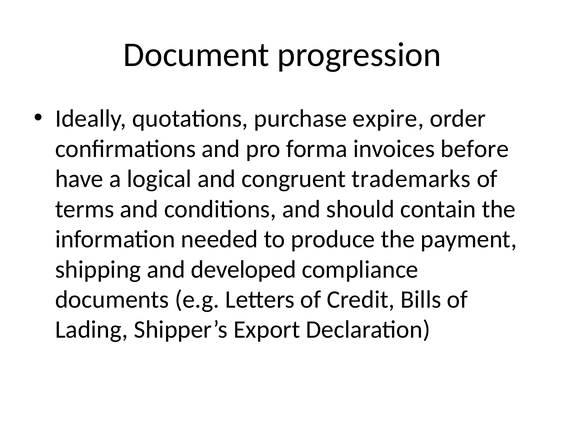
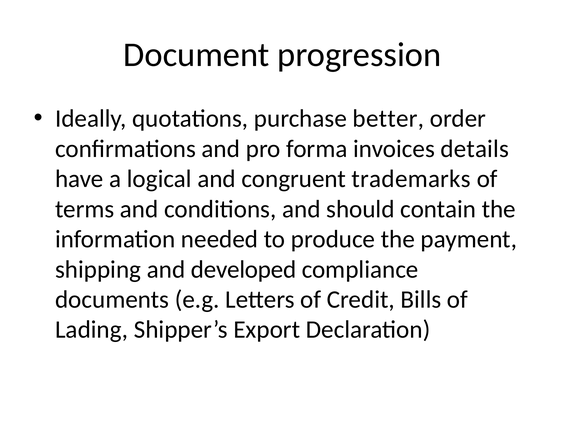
expire: expire -> better
before: before -> details
